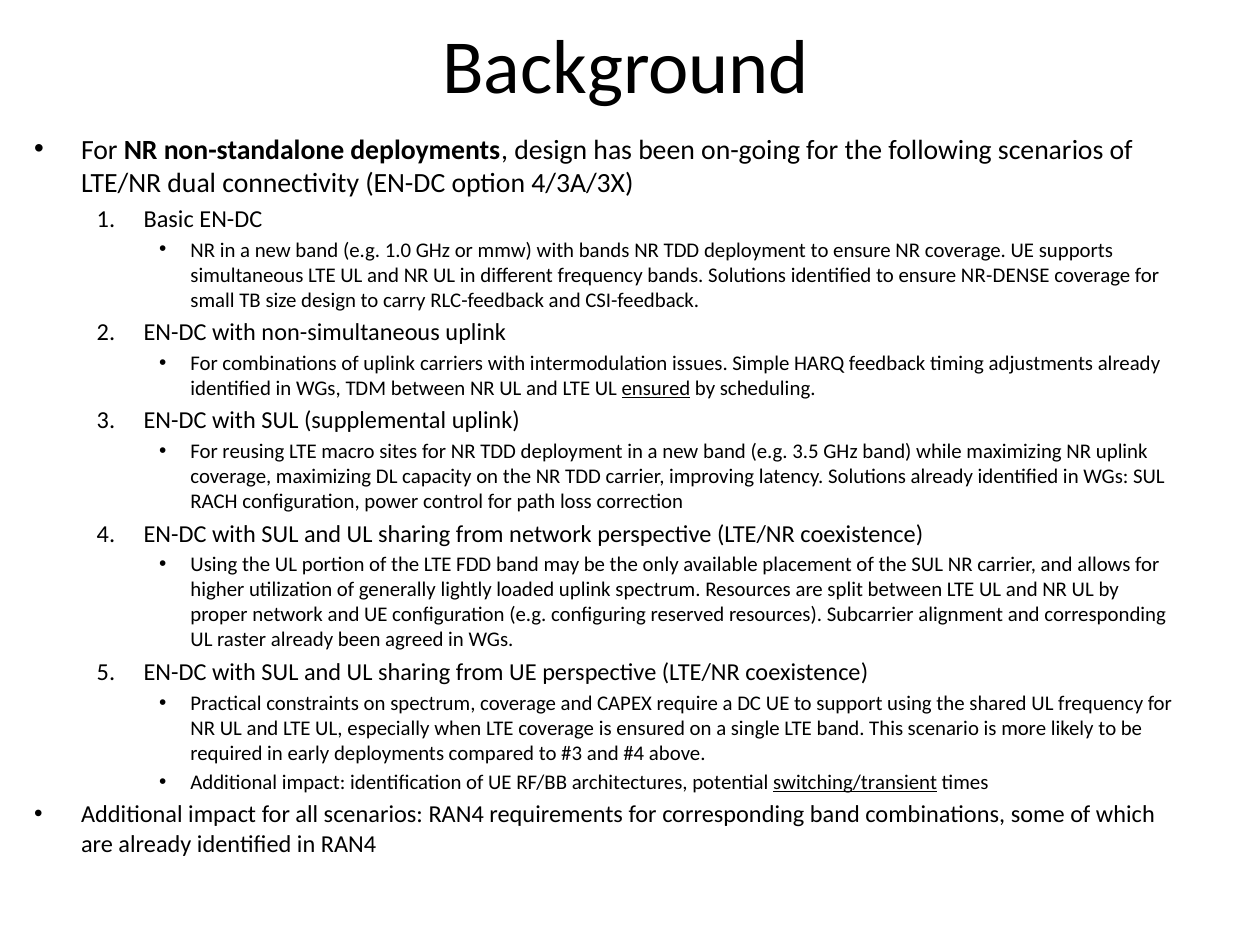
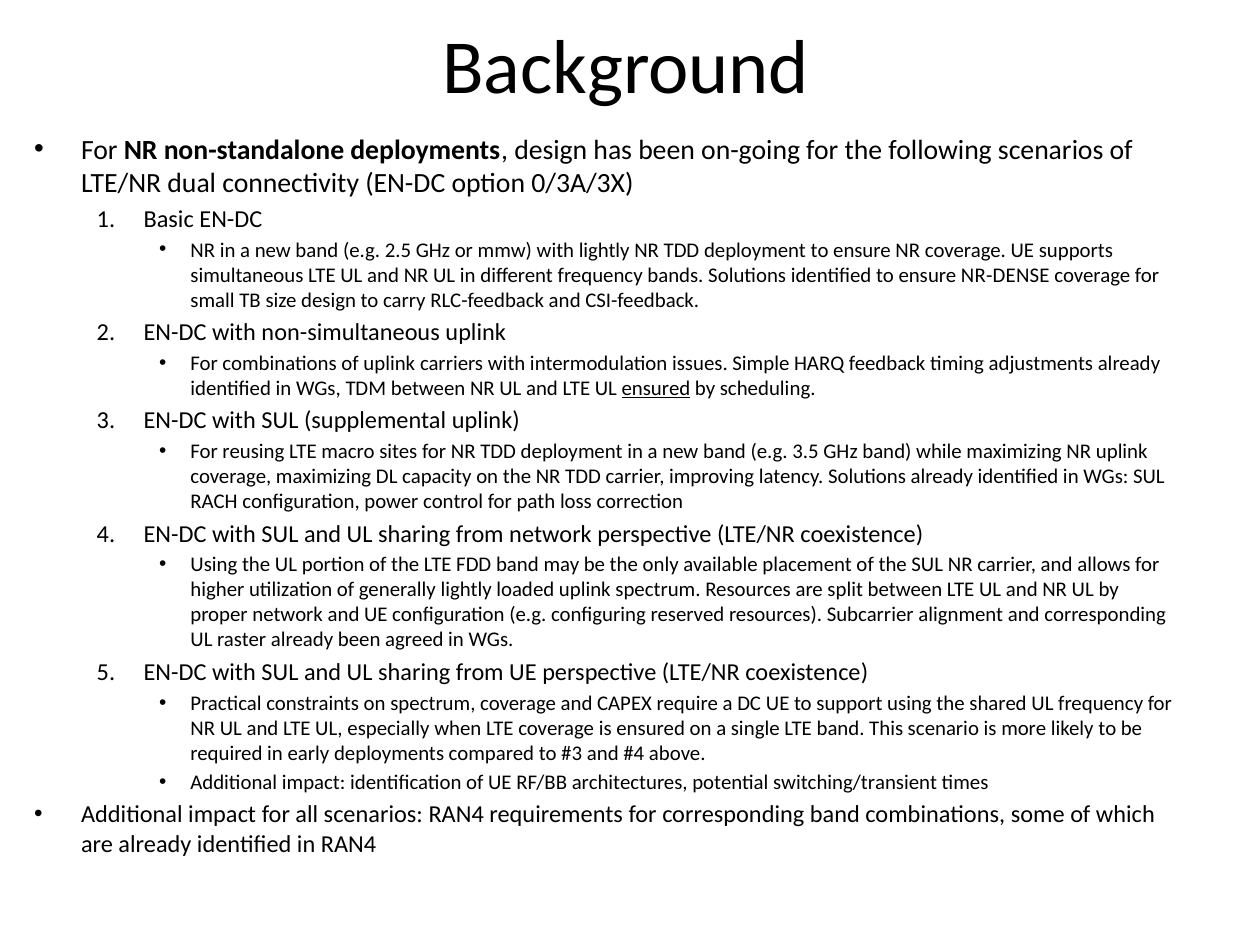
4/3A/3X: 4/3A/3X -> 0/3A/3X
1.0: 1.0 -> 2.5
with bands: bands -> lightly
switching/transient underline: present -> none
